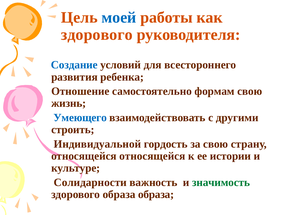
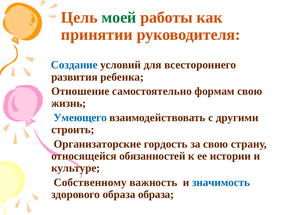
моей colour: blue -> green
здорового at (97, 35): здорового -> принятии
Индивидуальной: Индивидуальной -> Организаторские
относящейся относящейся: относящейся -> обязанностей
Солидарности: Солидарности -> Собственному
значимость colour: green -> blue
